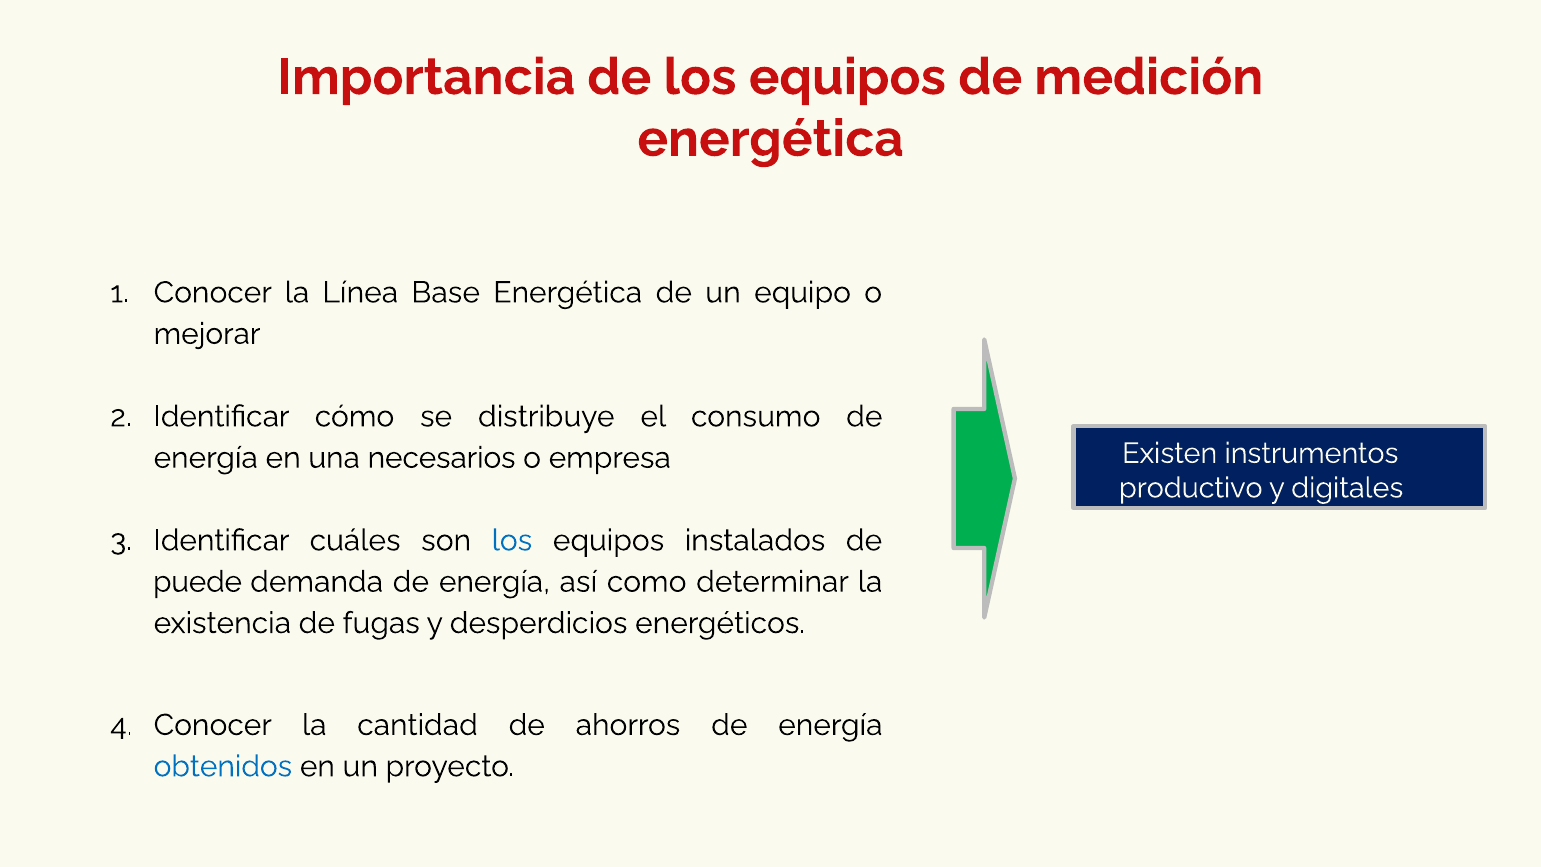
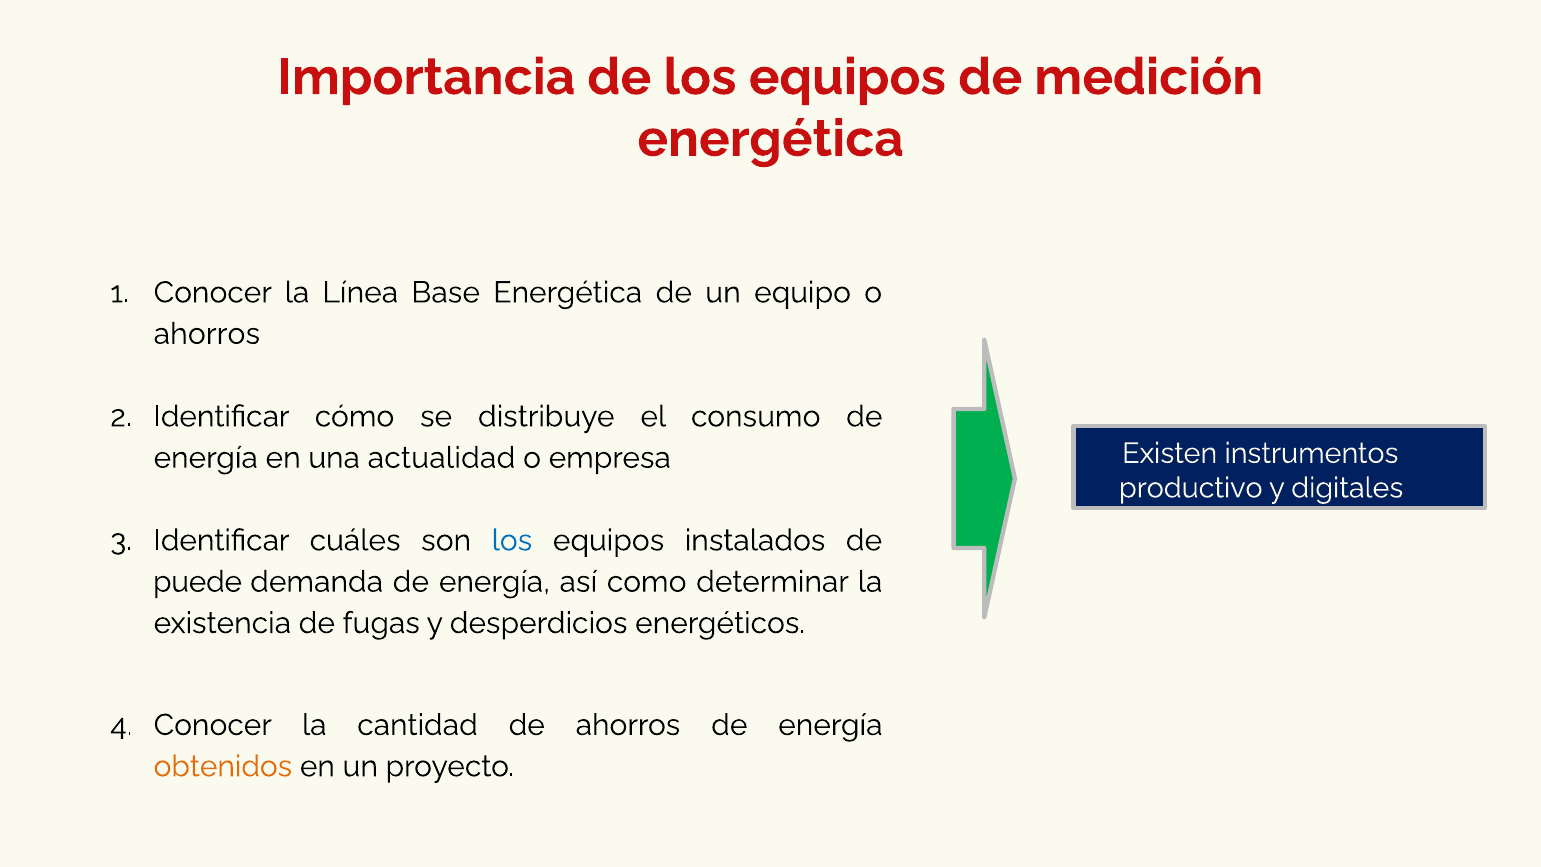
mejorar at (207, 334): mejorar -> ahorros
necesarios: necesarios -> actualidad
obtenidos colour: blue -> orange
